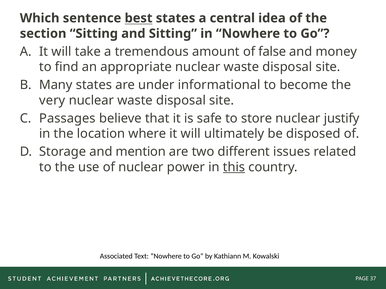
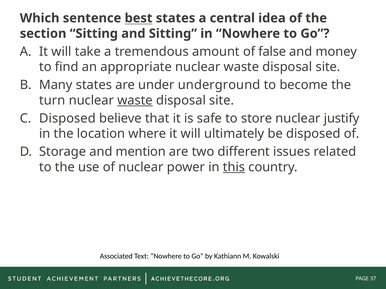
informational: informational -> underground
very: very -> turn
waste at (135, 100) underline: none -> present
Passages at (67, 118): Passages -> Disposed
